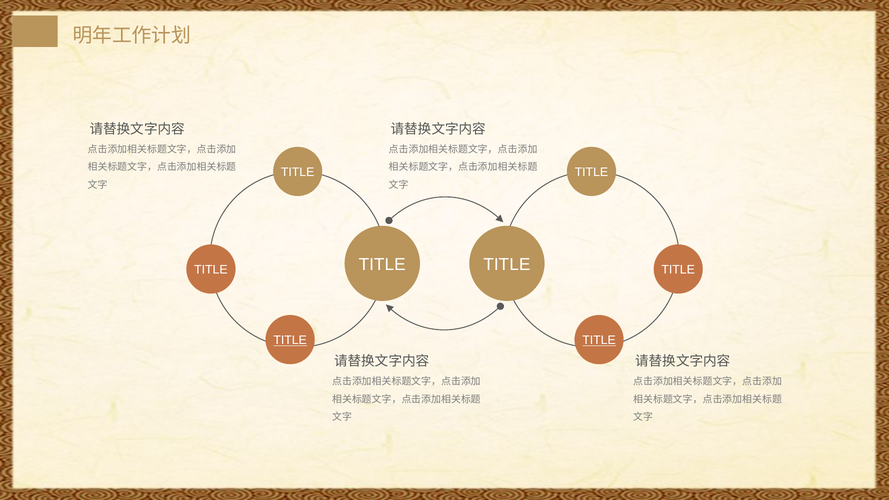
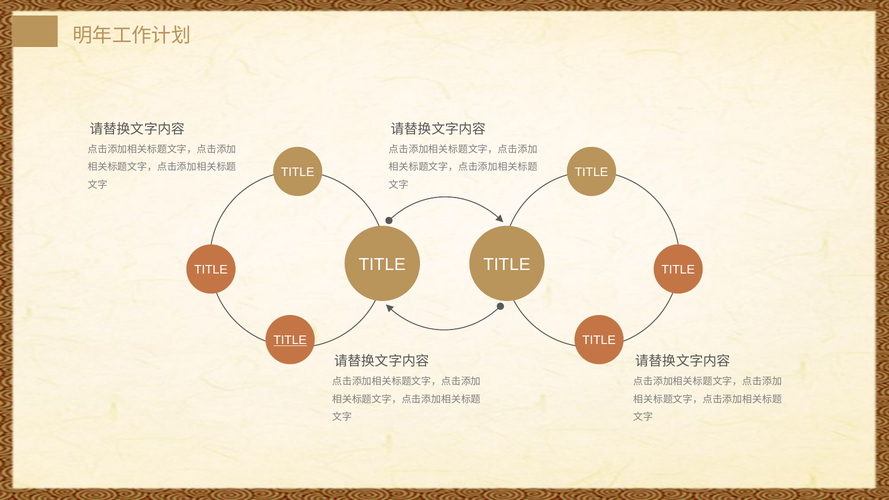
TITLE at (599, 341) underline: present -> none
